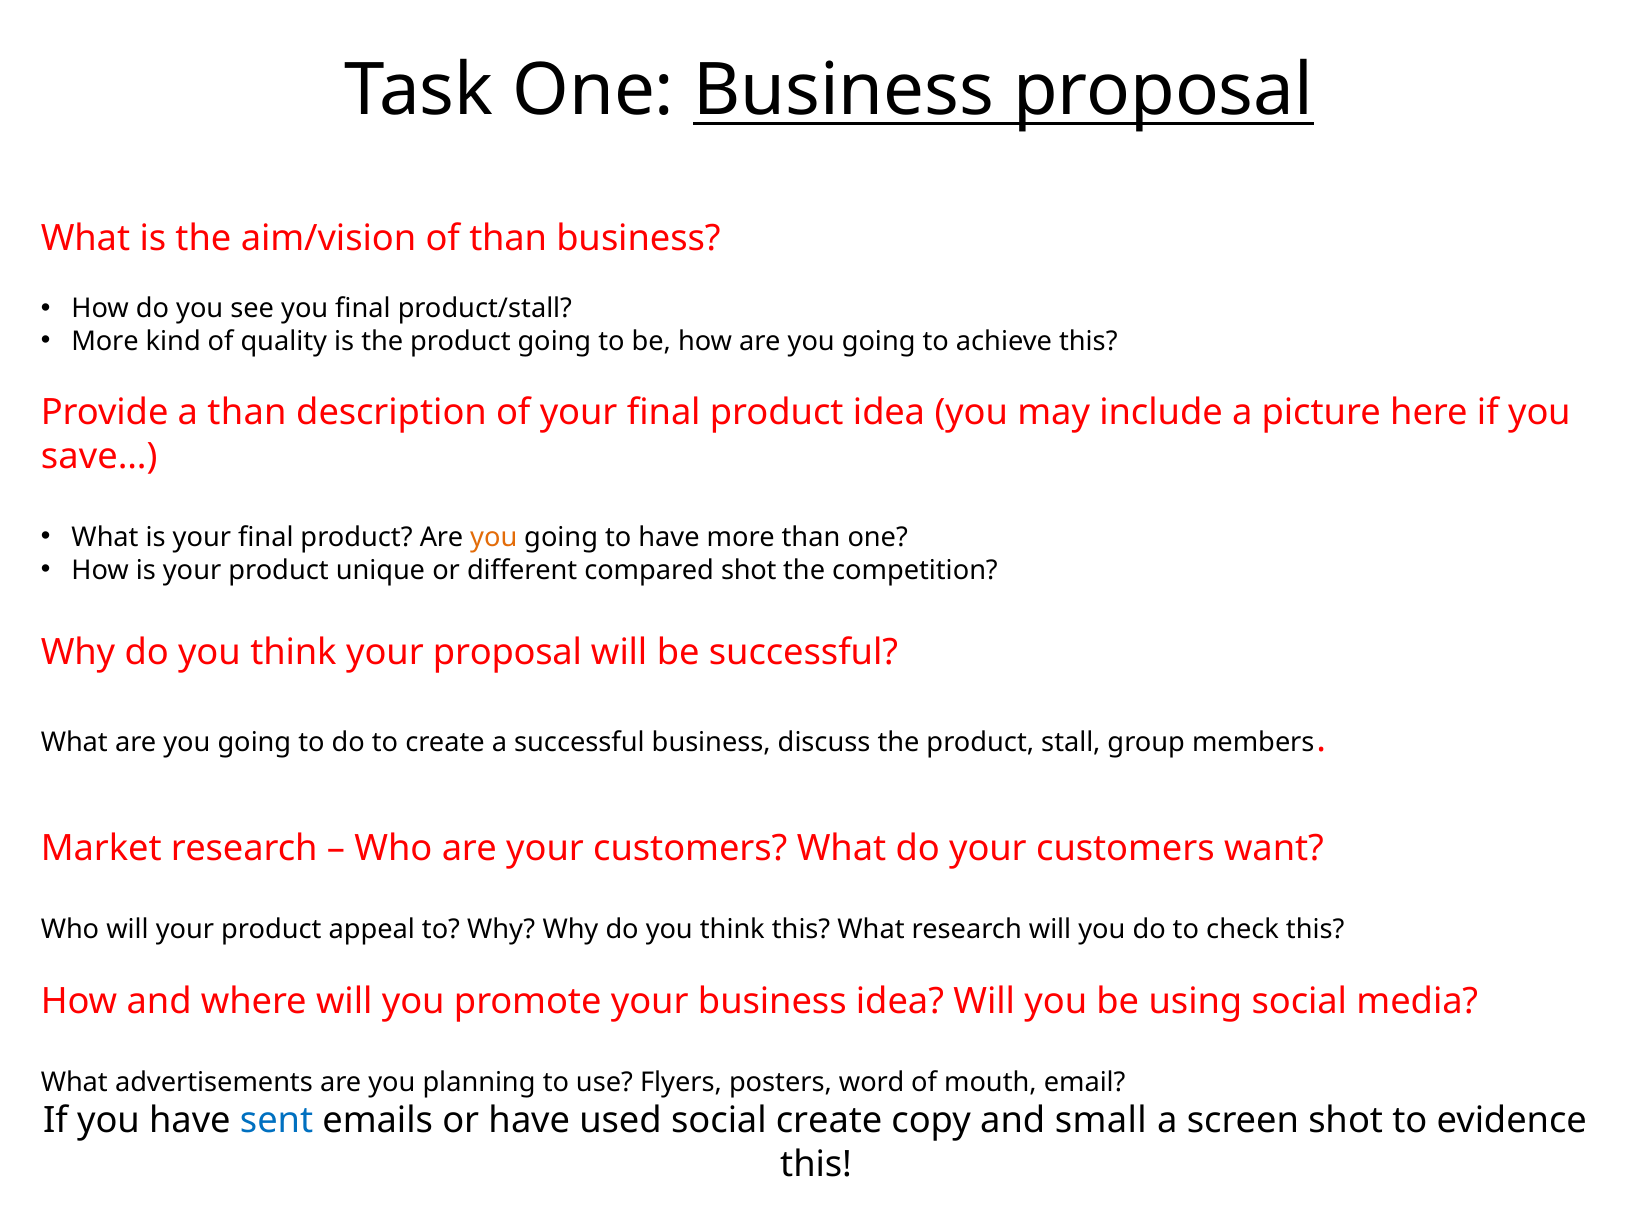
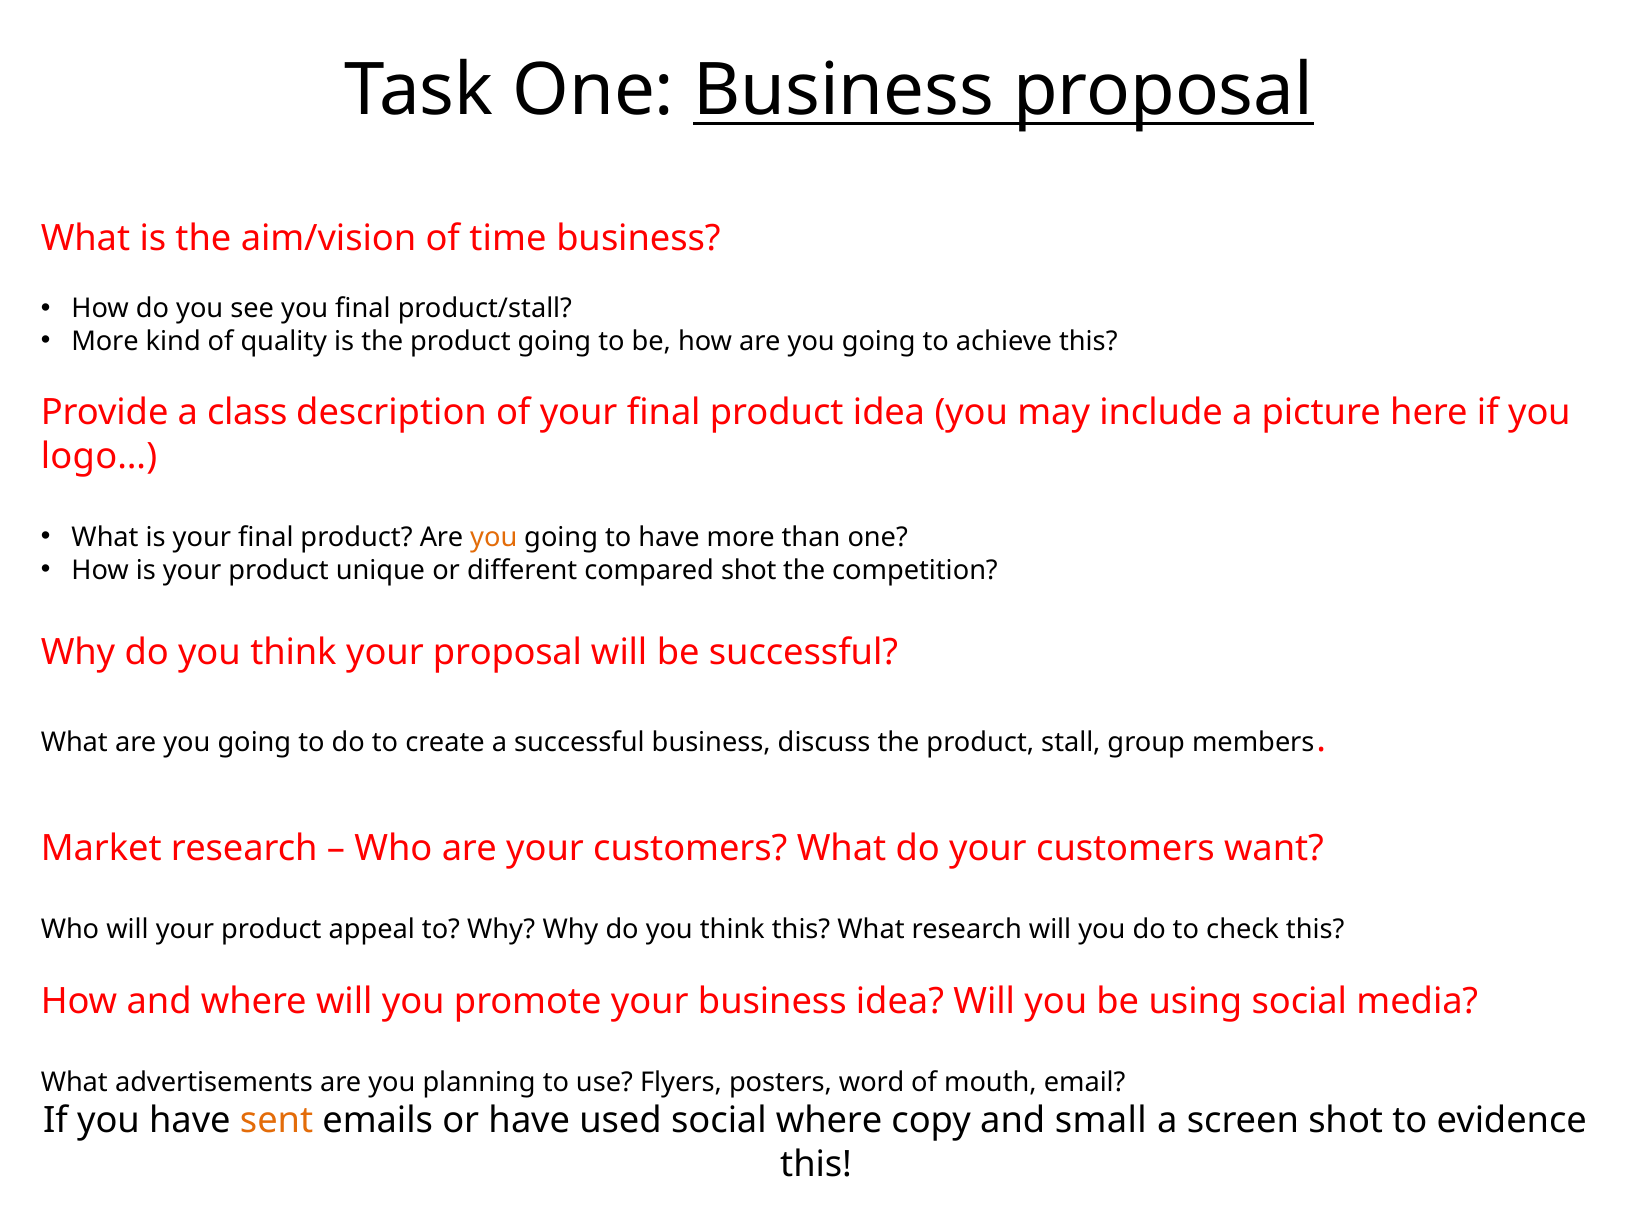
of than: than -> time
a than: than -> class
save…: save… -> logo…
sent colour: blue -> orange
social create: create -> where
